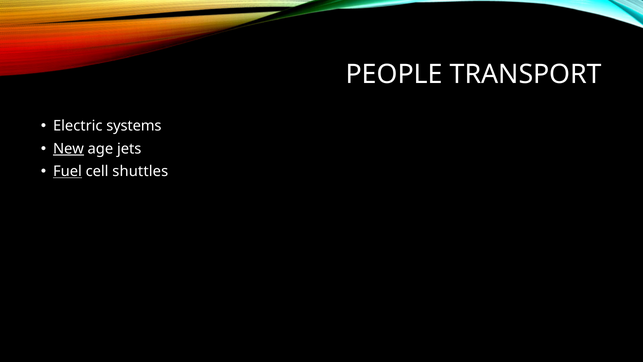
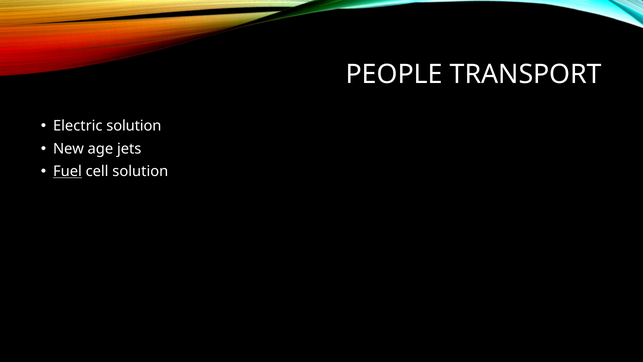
Electric systems: systems -> solution
New underline: present -> none
cell shuttles: shuttles -> solution
